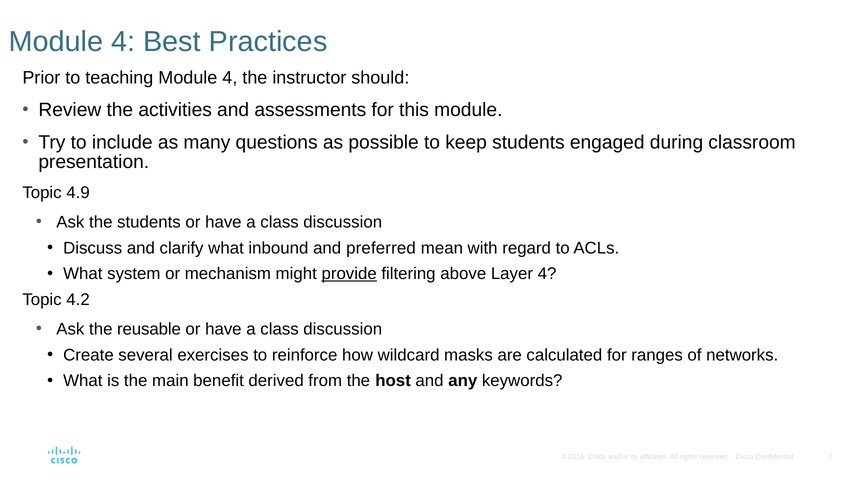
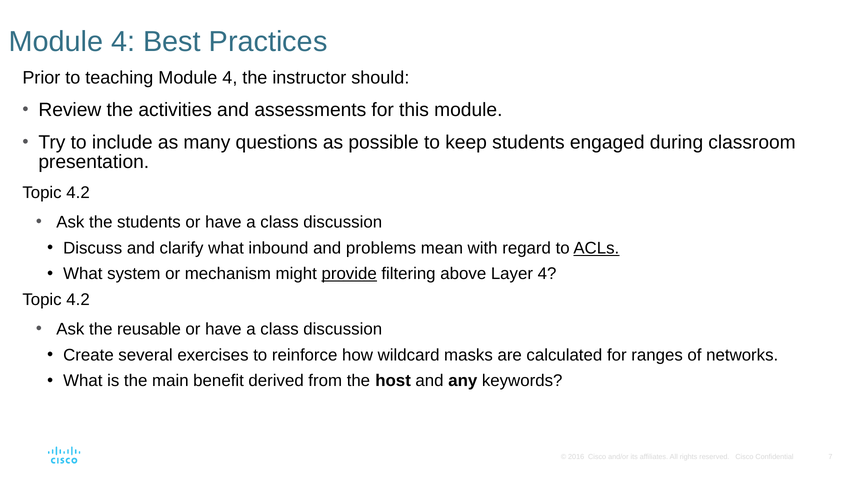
4.9 at (78, 193): 4.9 -> 4.2
preferred: preferred -> problems
ACLs underline: none -> present
